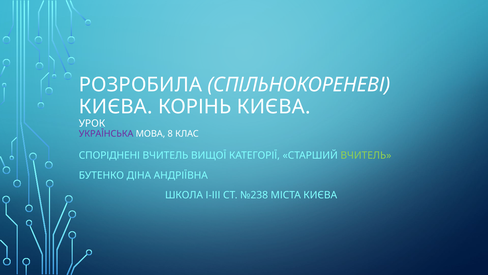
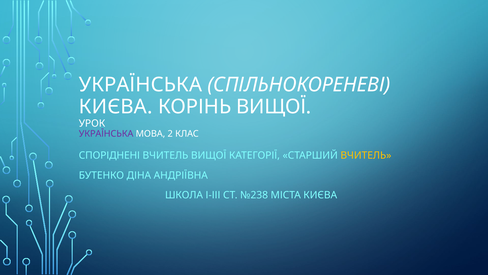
РОЗРОБИЛА at (140, 85): РОЗРОБИЛА -> УКРАЇНСЬКА
КОРІНЬ КИЄВА: КИЄВА -> ВИЩОЇ
8: 8 -> 2
ВЧИТЕЛЬ at (366, 155) colour: light green -> yellow
